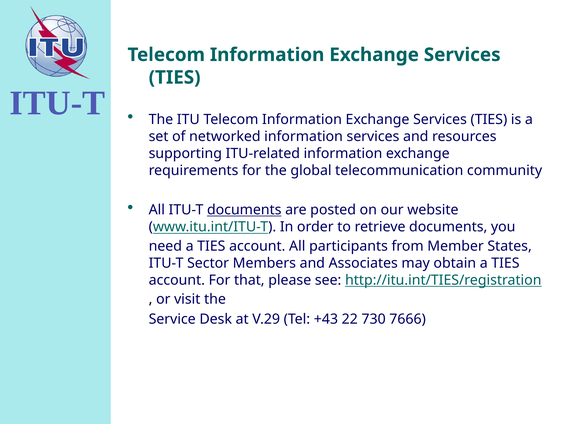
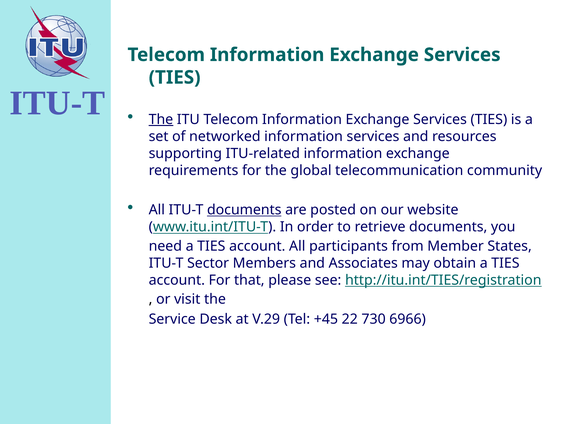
The at (161, 119) underline: none -> present
+43: +43 -> +45
7666: 7666 -> 6966
